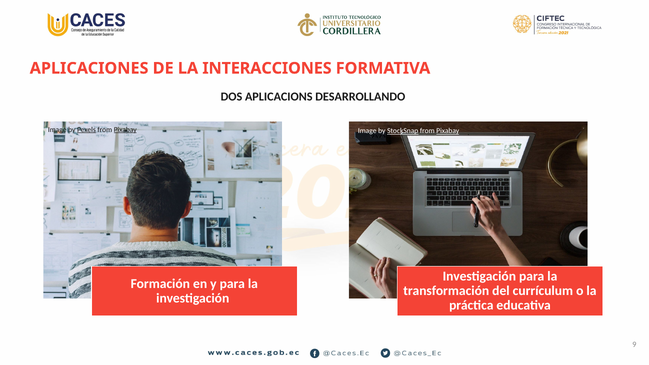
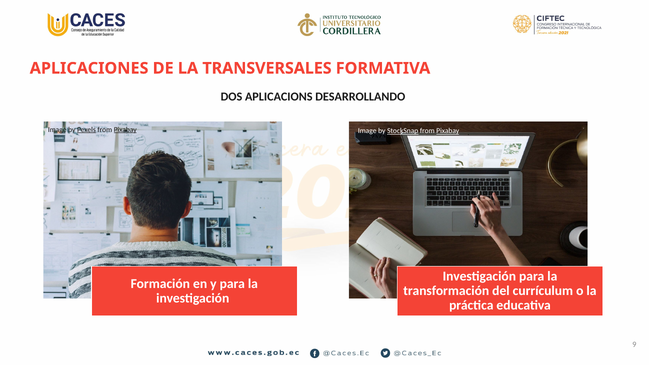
INTERACCIONES: INTERACCIONES -> TRANSVERSALES
